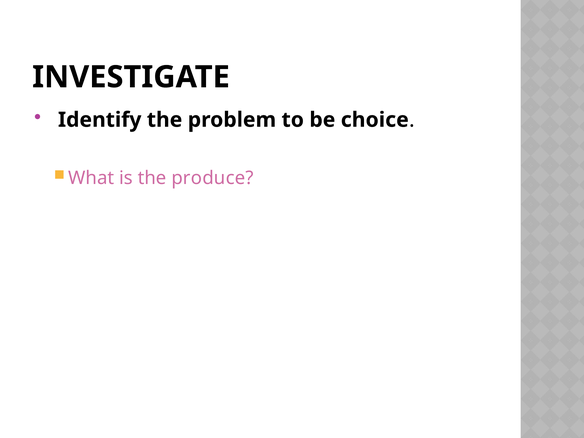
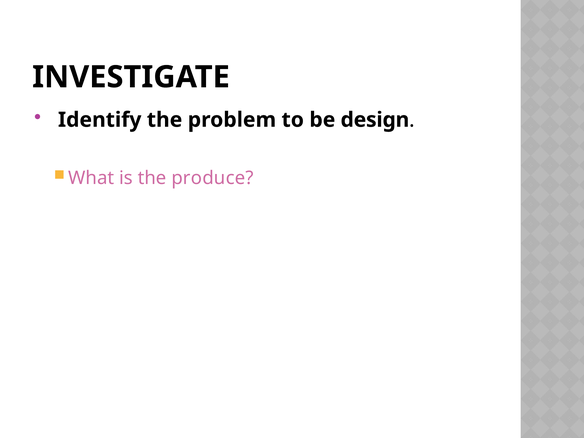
choice: choice -> design
